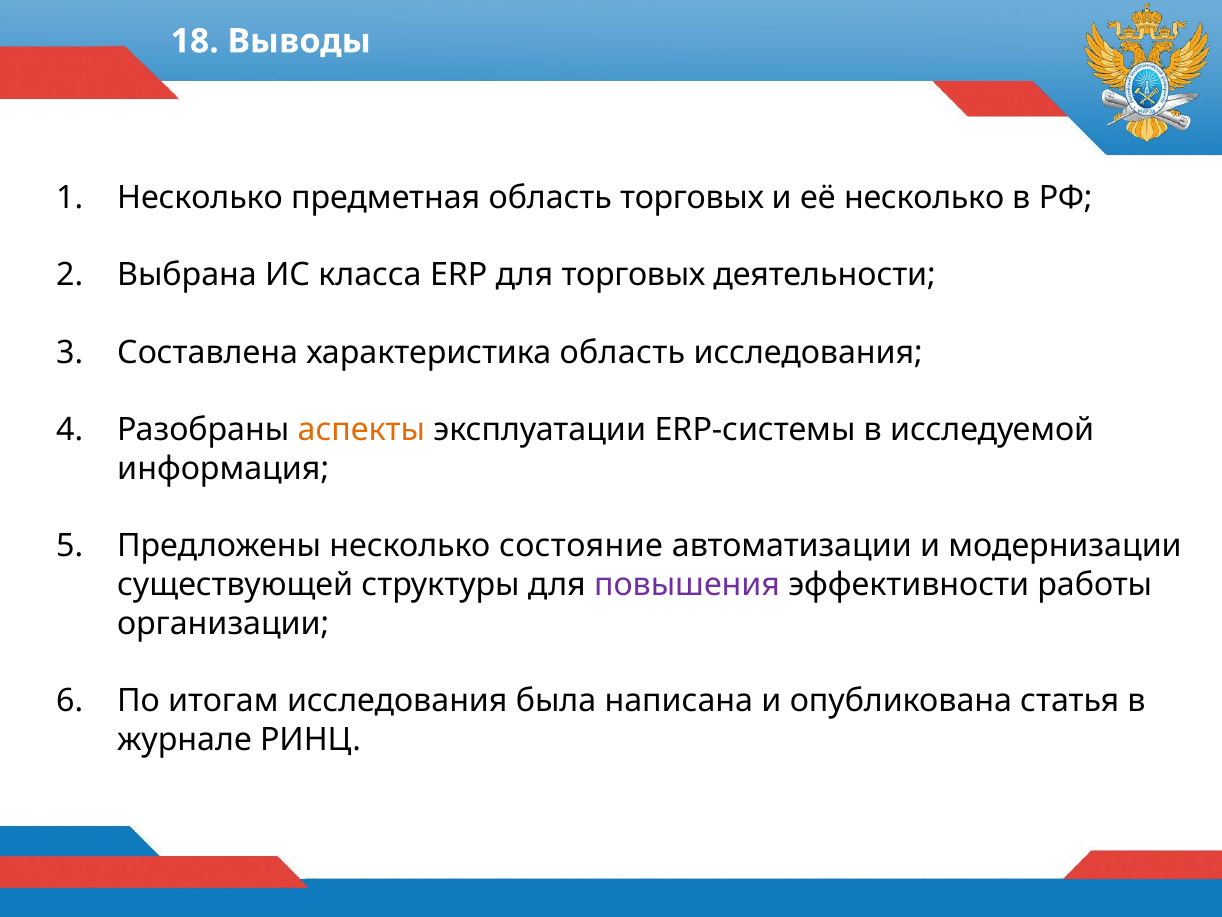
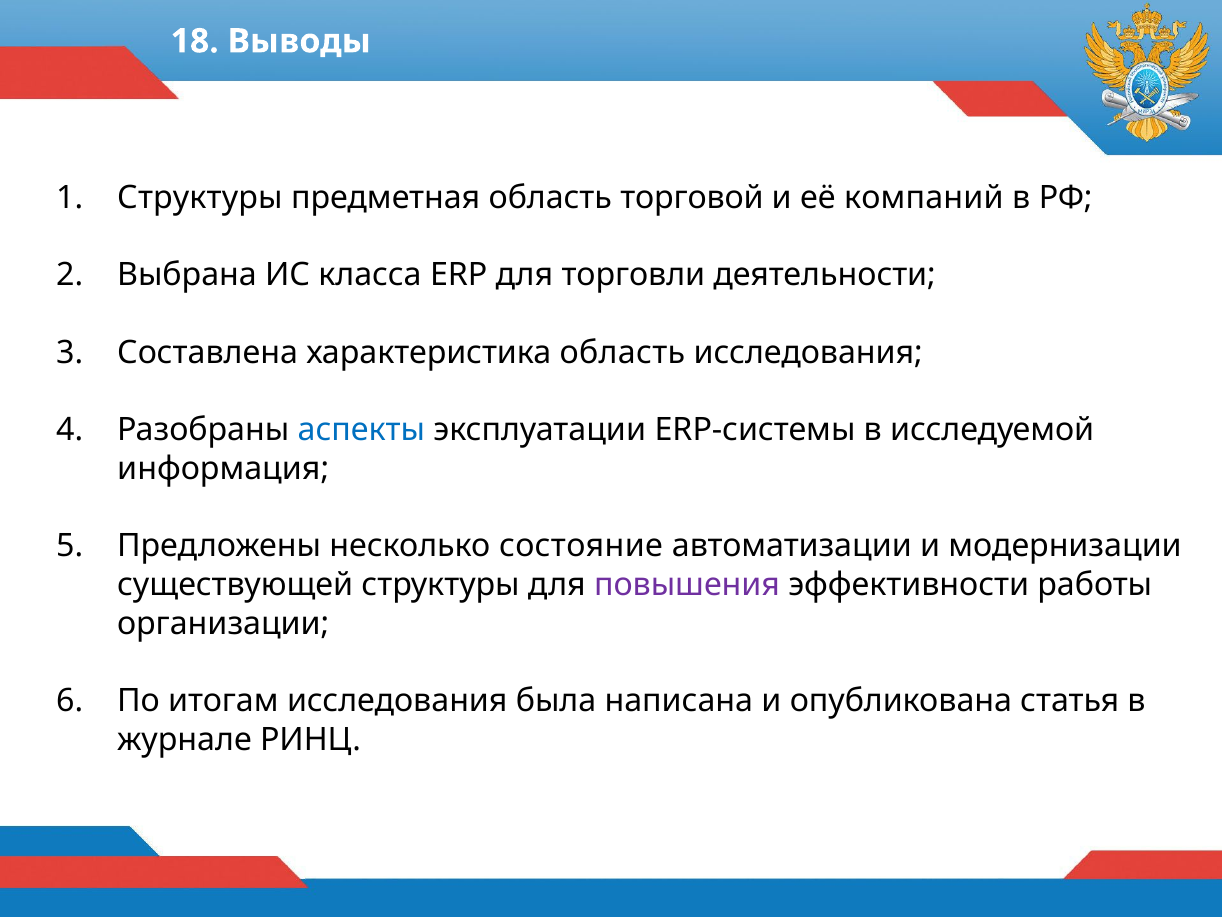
Несколько at (200, 198): Несколько -> Структуры
область торговых: торговых -> торговой
её несколько: несколько -> компаний
для торговых: торговых -> торговли
аспекты colour: orange -> blue
